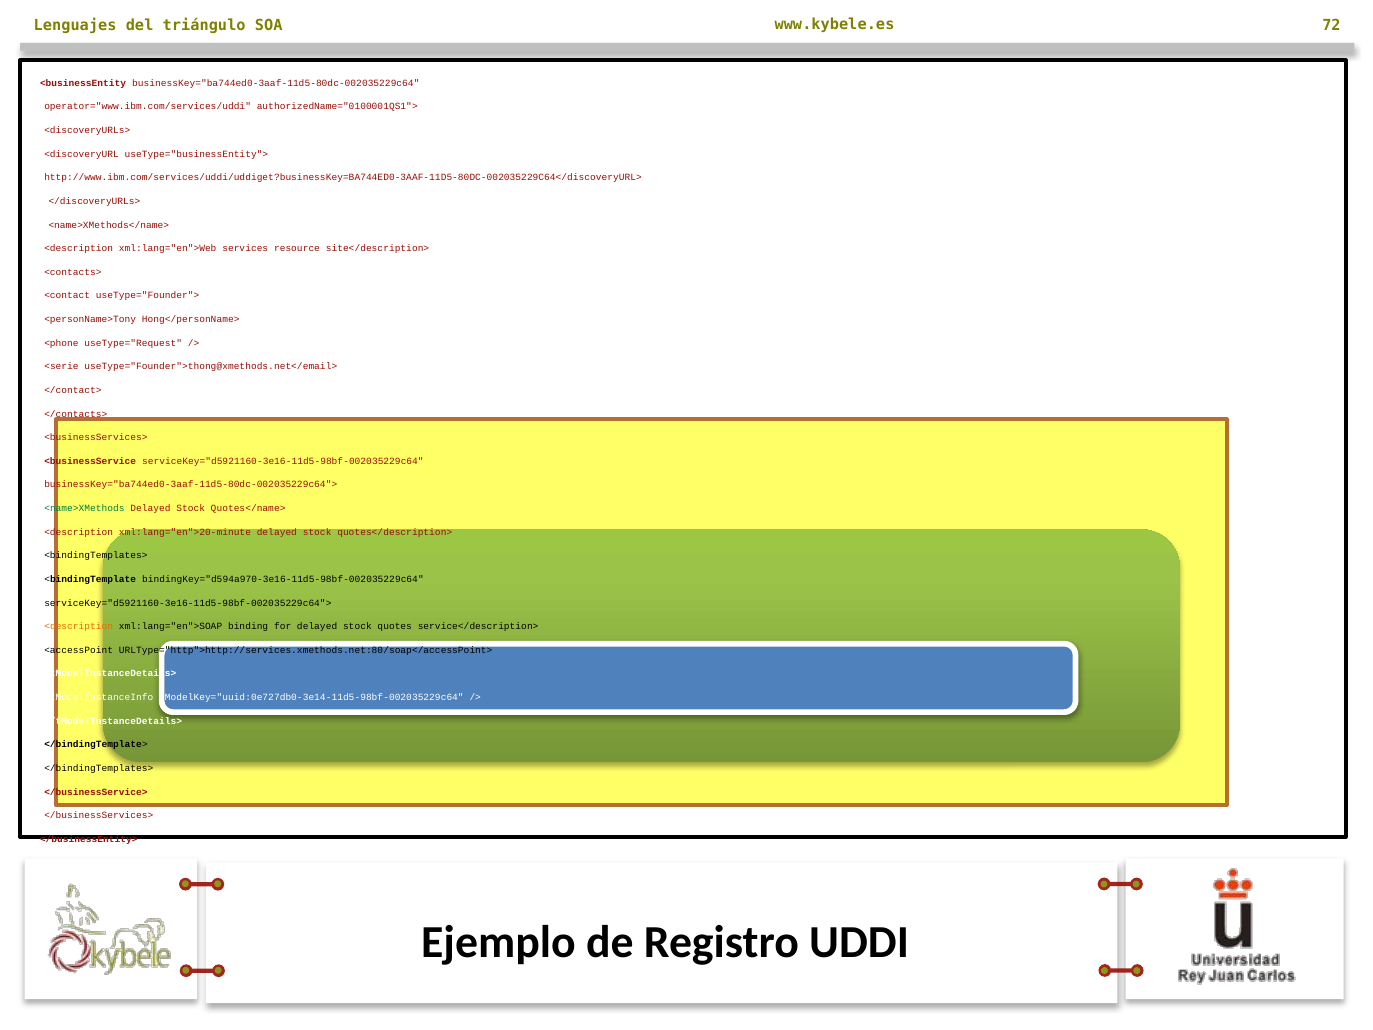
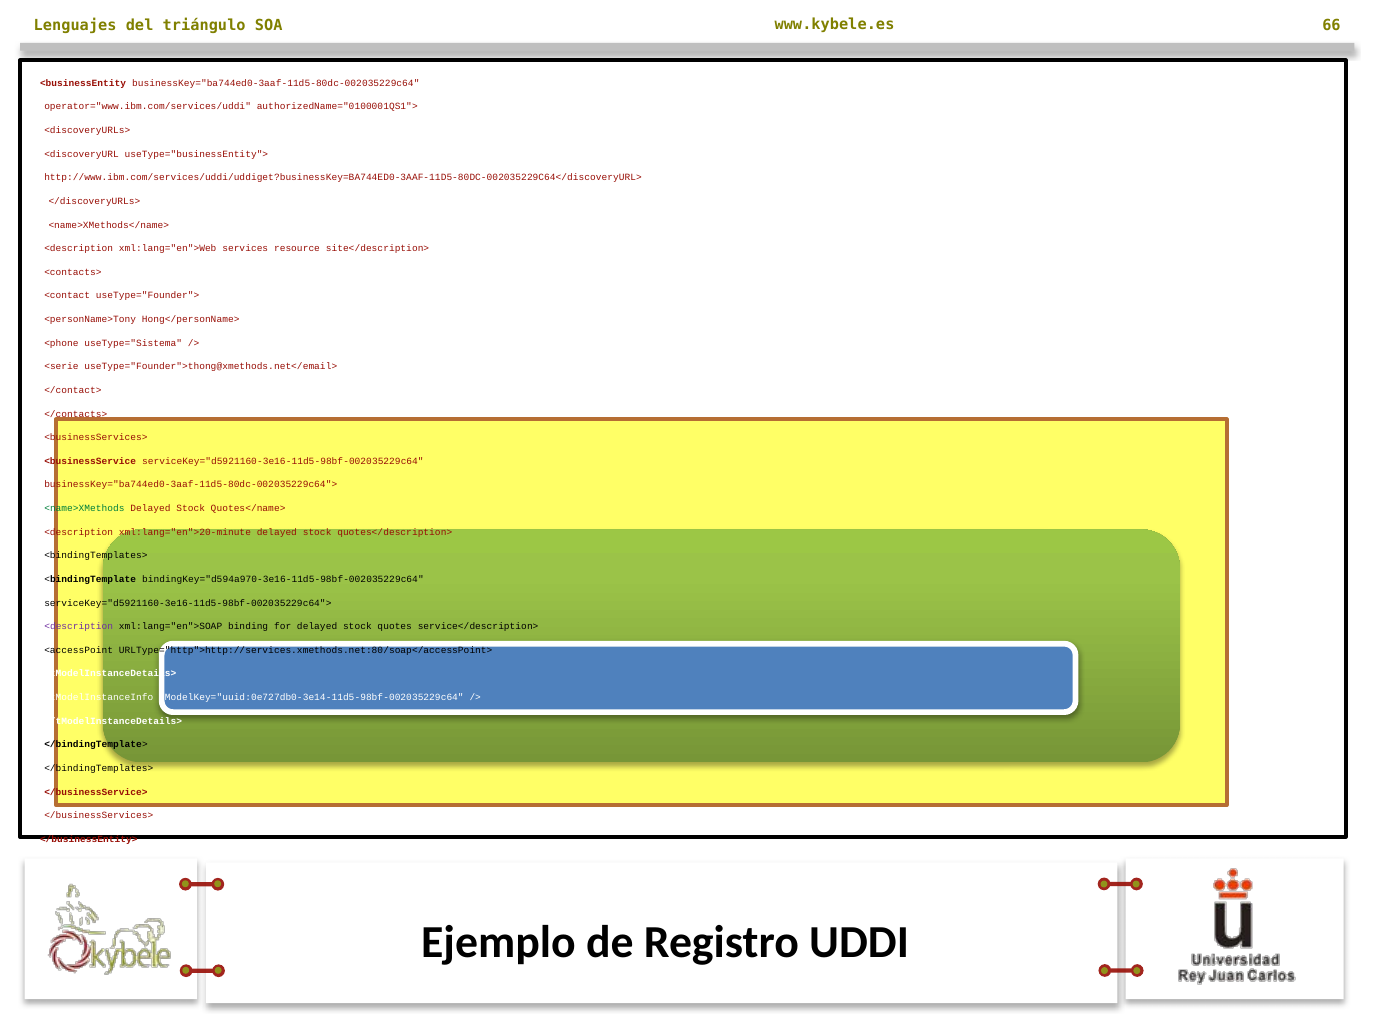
72: 72 -> 66
useType="Request: useType="Request -> useType="Sistema
<description at (79, 626) colour: orange -> purple
